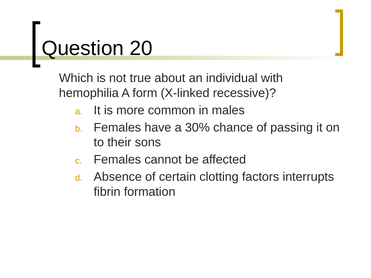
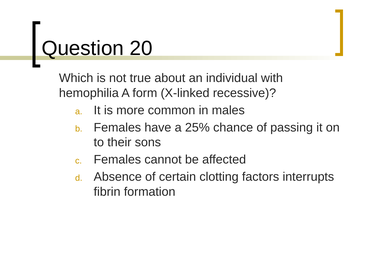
30%: 30% -> 25%
